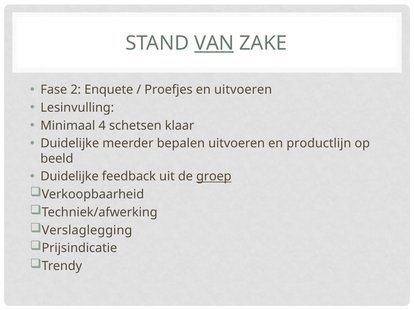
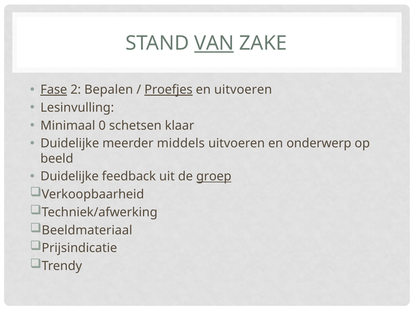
Fase underline: none -> present
Enquete: Enquete -> Bepalen
Proefjes underline: none -> present
4: 4 -> 0
bepalen: bepalen -> middels
productlijn: productlijn -> onderwerp
Verslaglegging: Verslaglegging -> Beeldmateriaal
